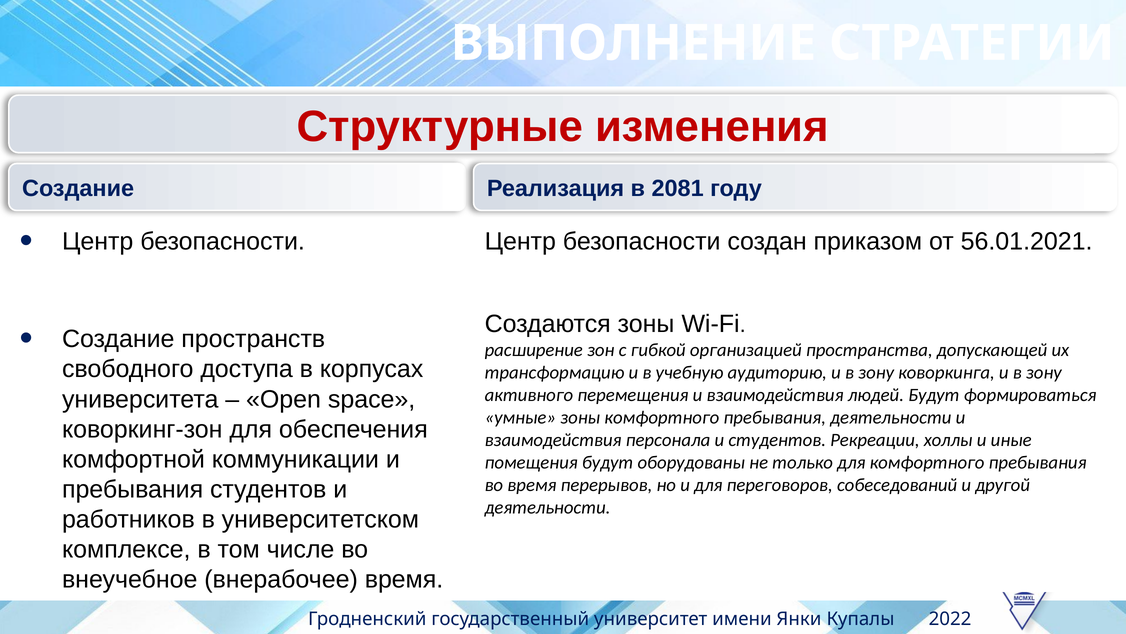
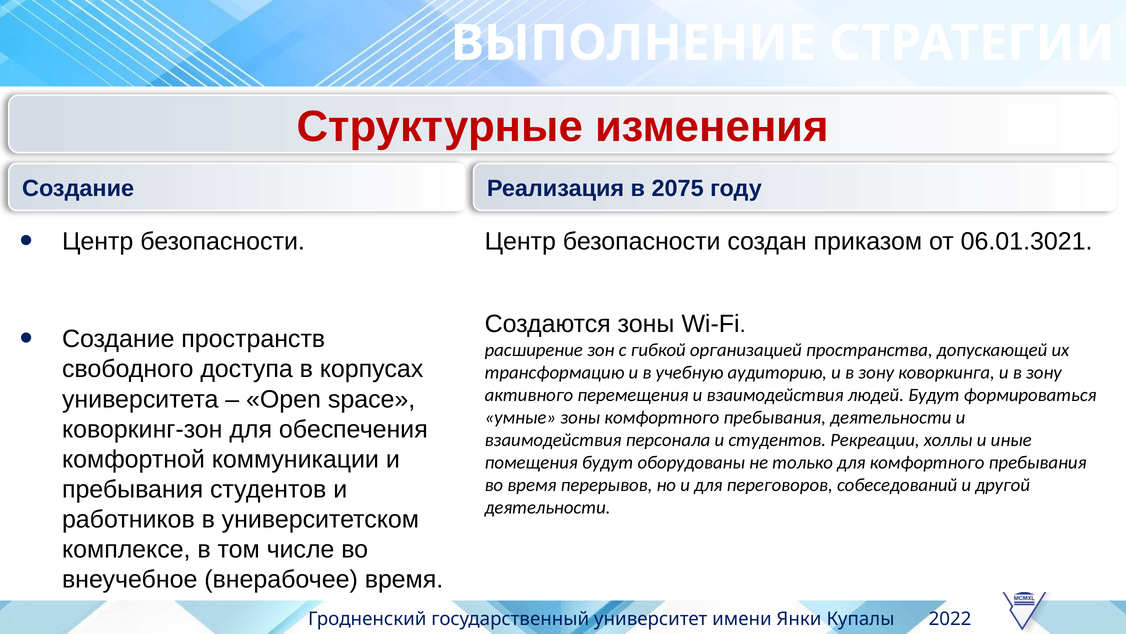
2081: 2081 -> 2075
56.01.2021: 56.01.2021 -> 06.01.3021
